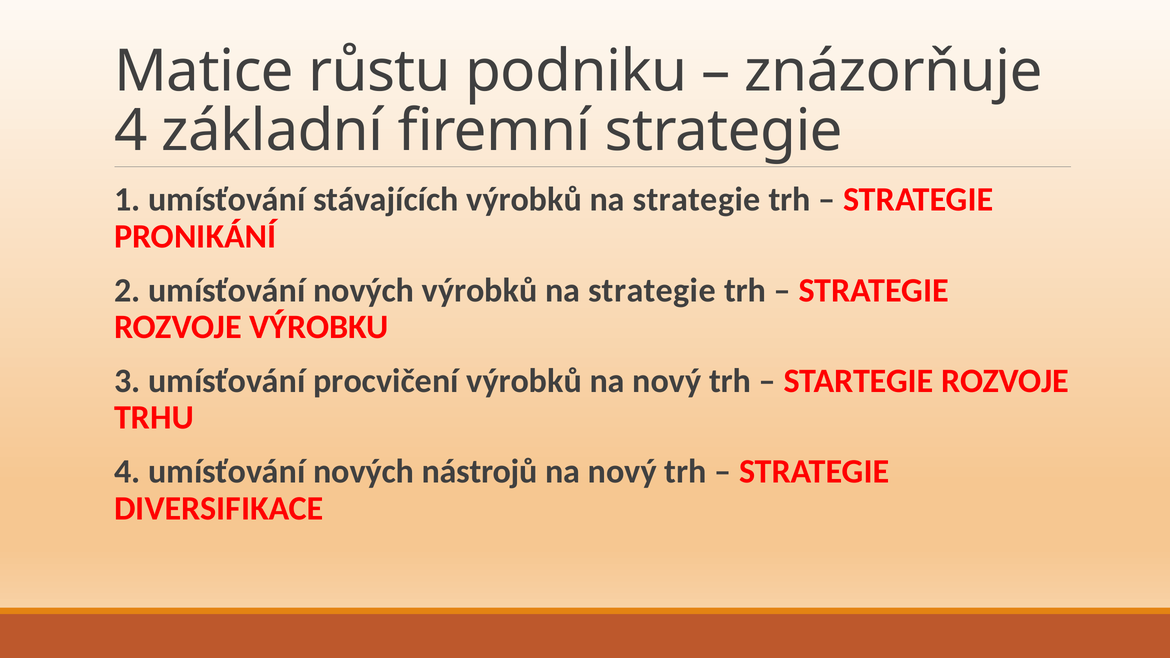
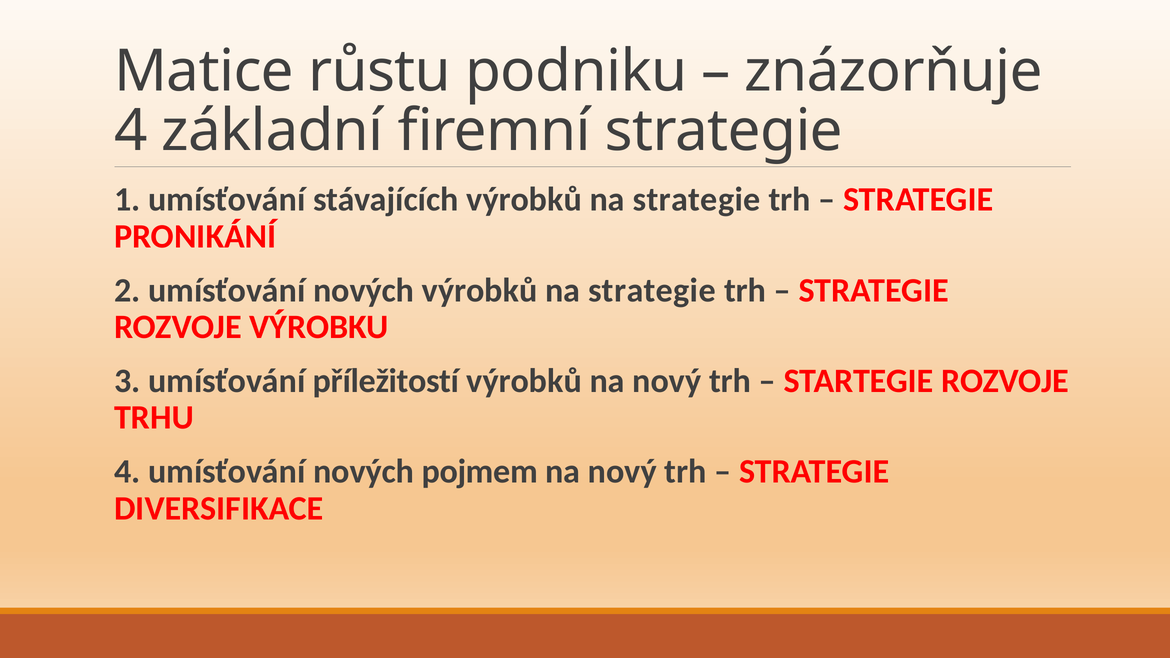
procvičení: procvičení -> příležitostí
nástrojů: nástrojů -> pojmem
